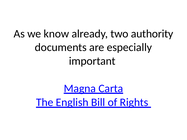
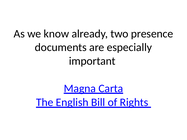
authority: authority -> presence
